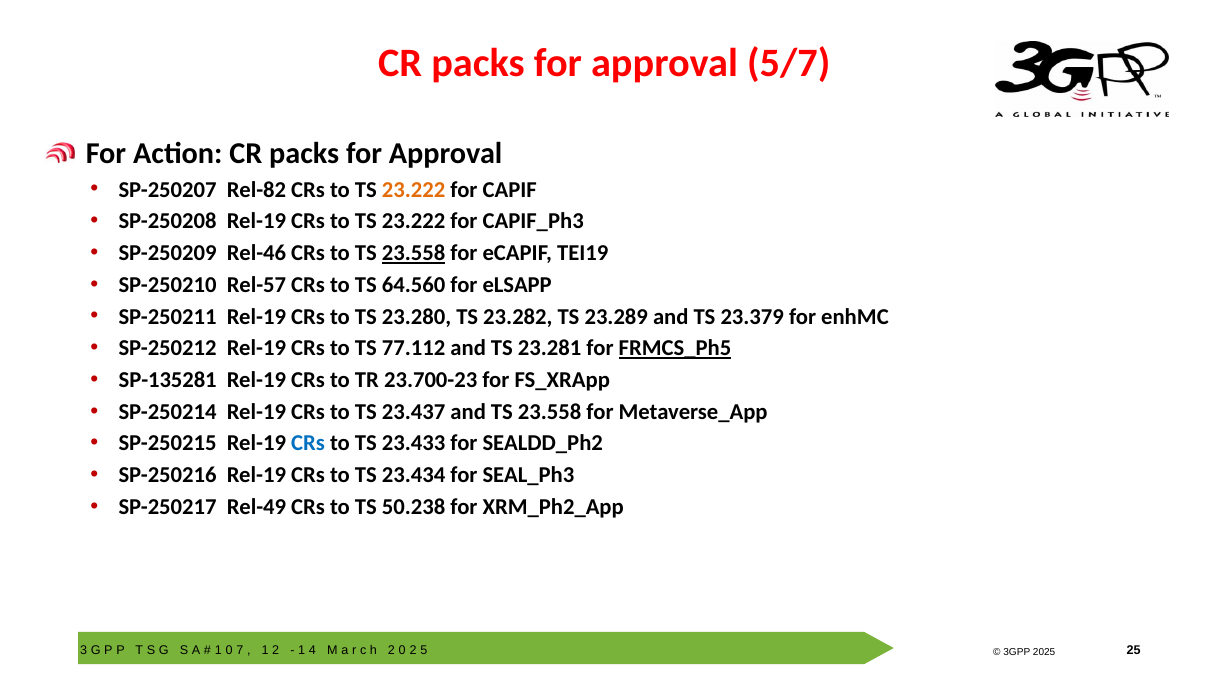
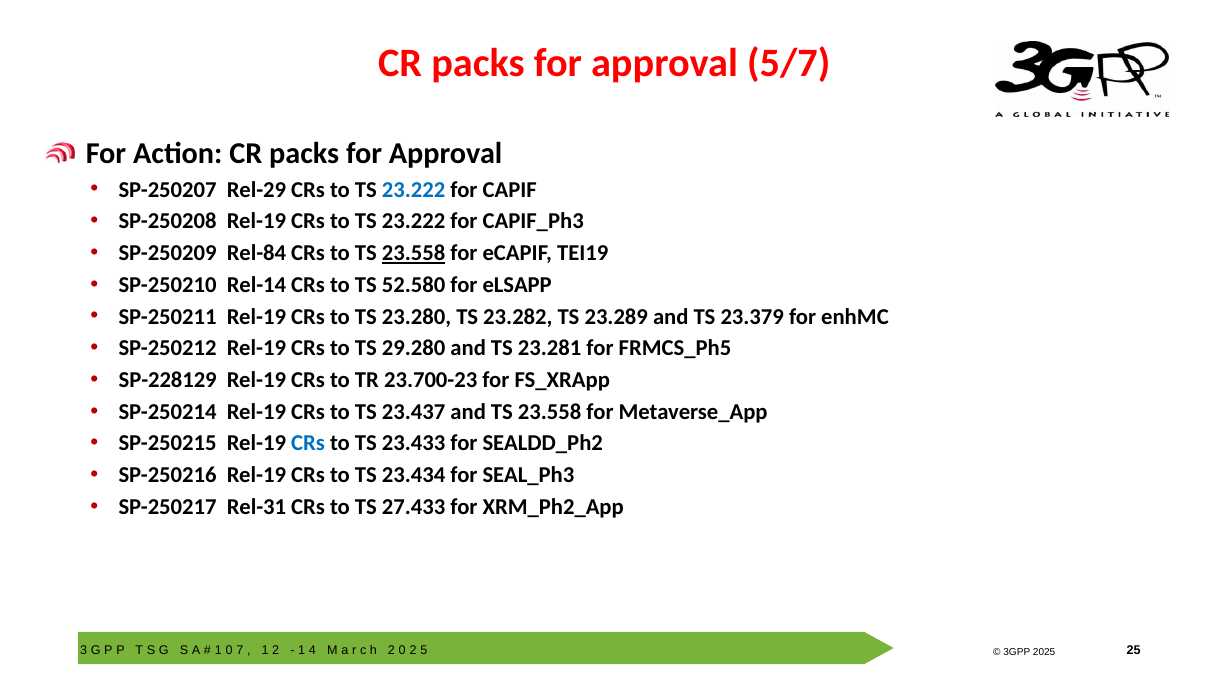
Rel-82: Rel-82 -> Rel-29
23.222 at (414, 190) colour: orange -> blue
Rel-46: Rel-46 -> Rel-84
Rel-57: Rel-57 -> Rel-14
64.560: 64.560 -> 52.580
77.112: 77.112 -> 29.280
FRMCS_Ph5 underline: present -> none
SP-135281: SP-135281 -> SP-228129
Rel-49: Rel-49 -> Rel-31
50.238: 50.238 -> 27.433
